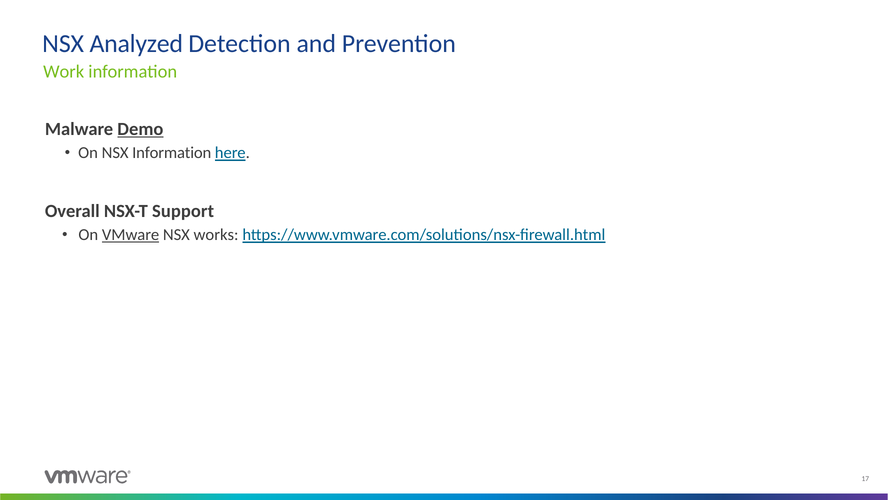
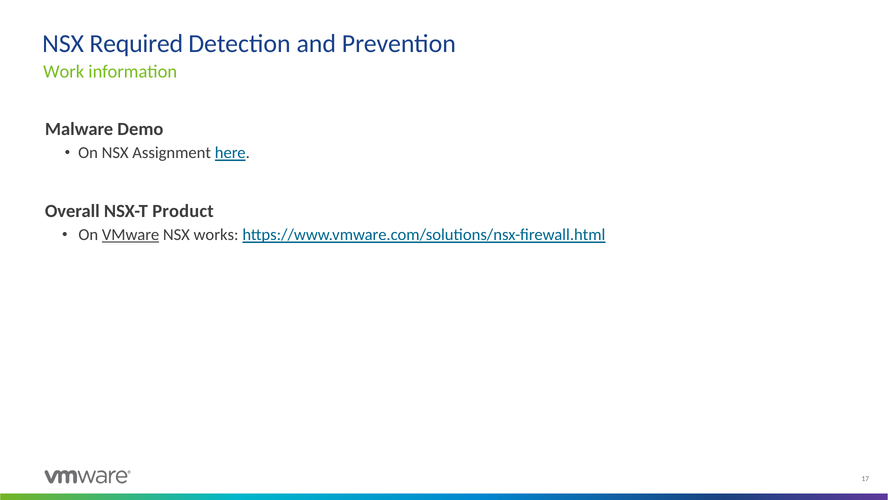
Analyzed: Analyzed -> Required
Demo underline: present -> none
NSX Information: Information -> Assignment
Support: Support -> Product
